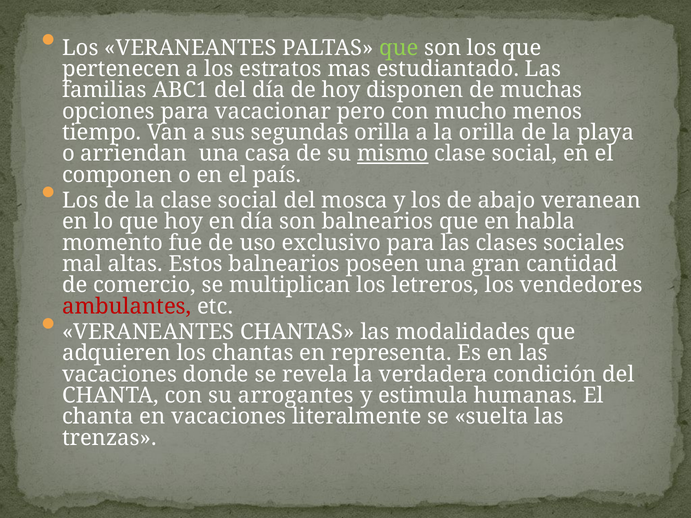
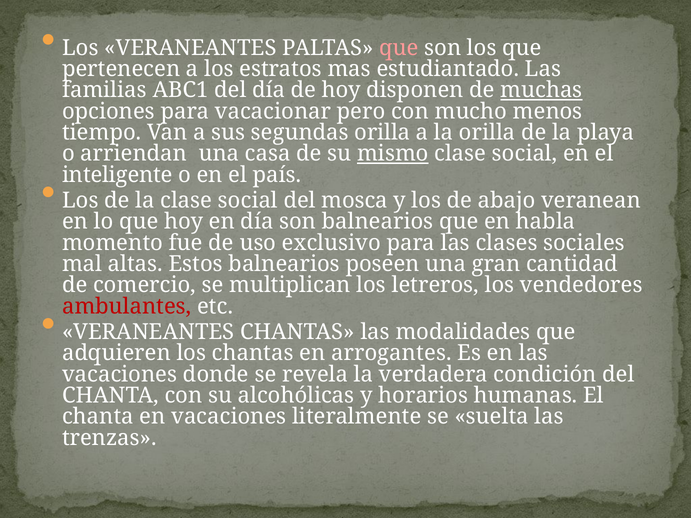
que at (399, 48) colour: light green -> pink
muchas underline: none -> present
componen: componen -> inteligente
representa: representa -> arrogantes
arrogantes: arrogantes -> alcohólicas
estimula: estimula -> horarios
